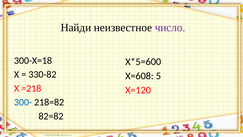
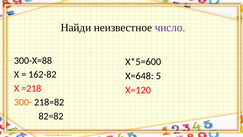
300-Х=18: 300-Х=18 -> 300-Х=88
330-82: 330-82 -> 162-82
Х=608: Х=608 -> Х=648
300- colour: blue -> orange
